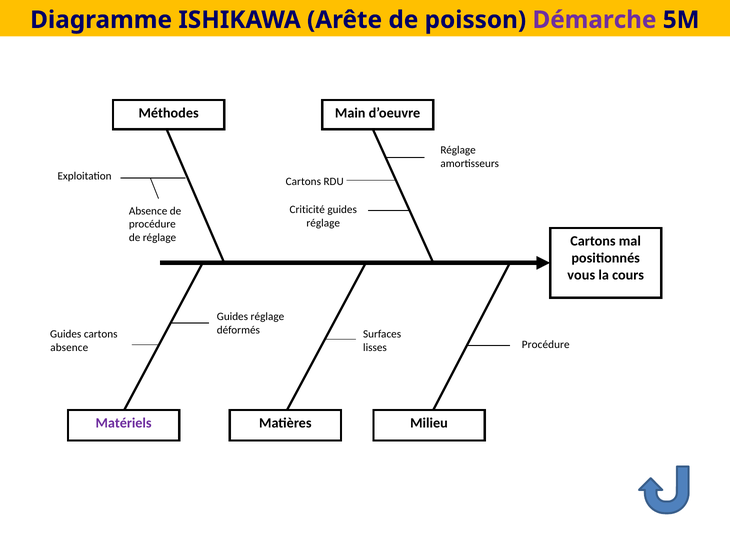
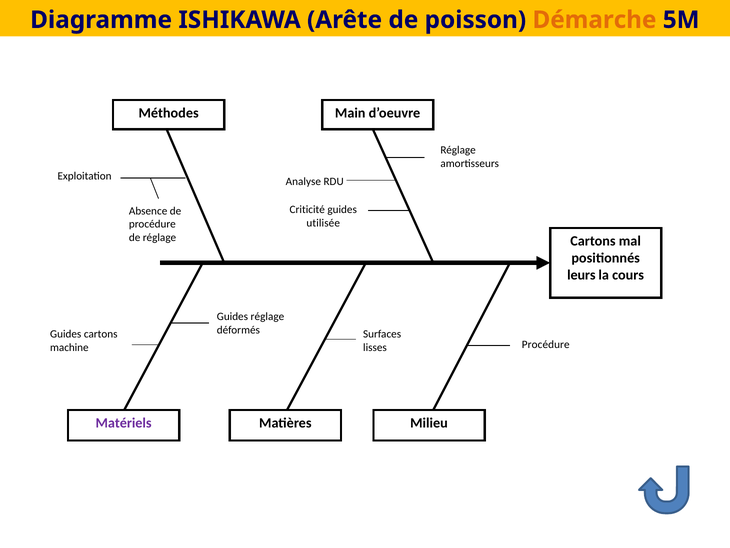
Démarche colour: purple -> orange
Cartons at (303, 181): Cartons -> Analyse
réglage at (323, 223): réglage -> utilisée
vous: vous -> leurs
absence at (69, 347): absence -> machine
